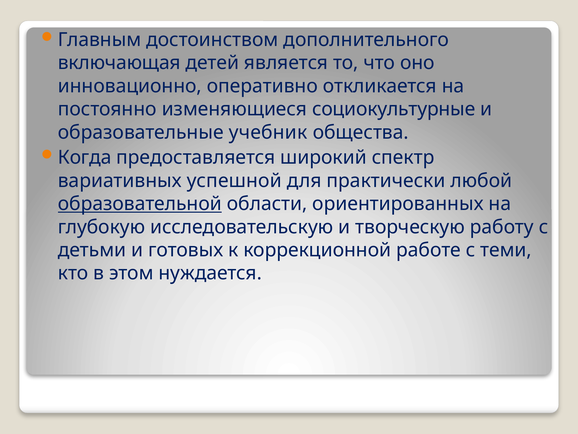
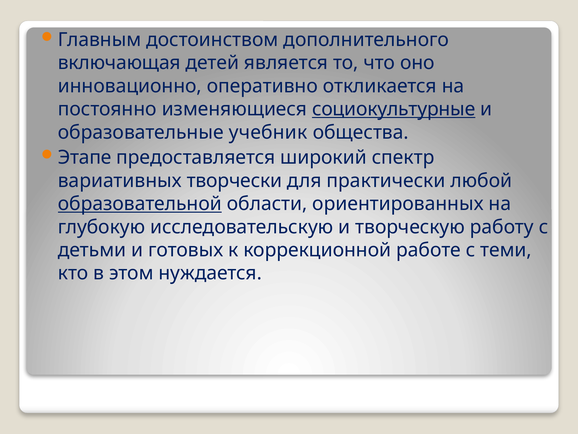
социокультурные underline: none -> present
Когда: Когда -> Этапе
успешной: успешной -> творчески
